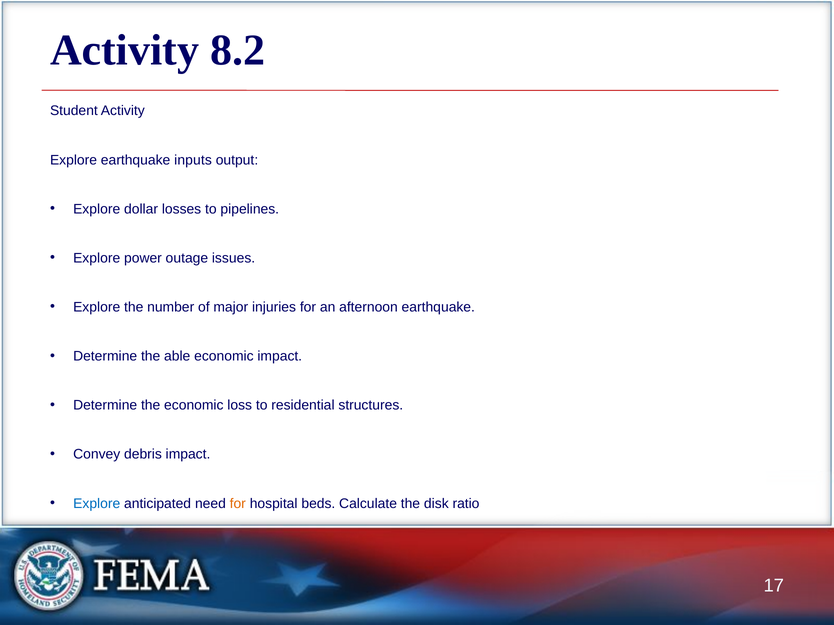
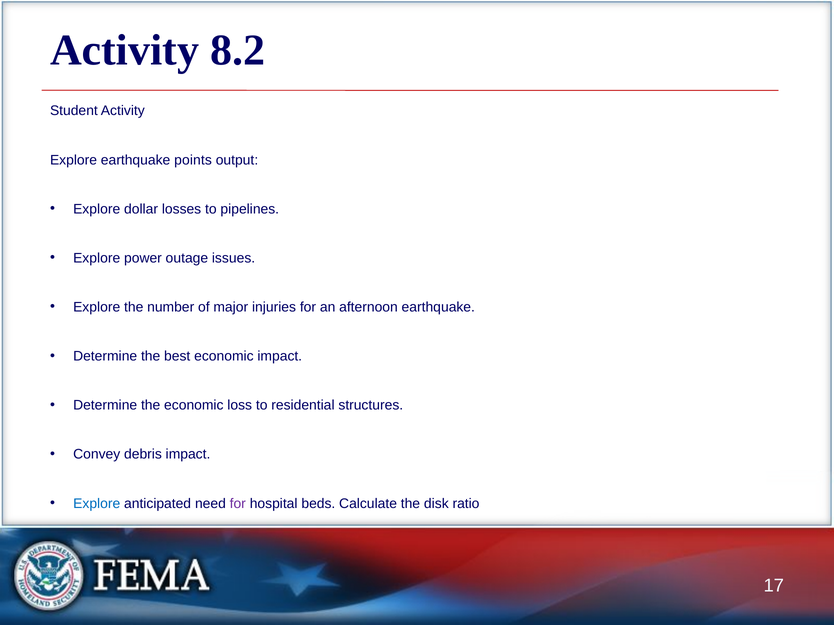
inputs: inputs -> points
able: able -> best
for at (238, 504) colour: orange -> purple
